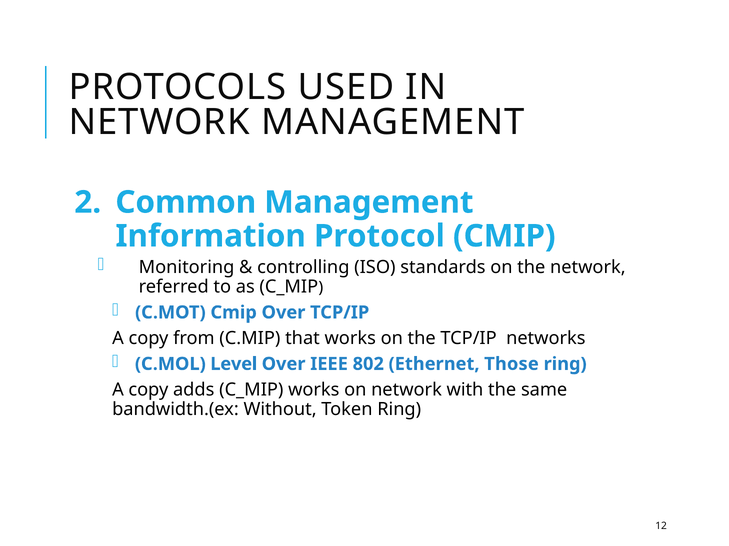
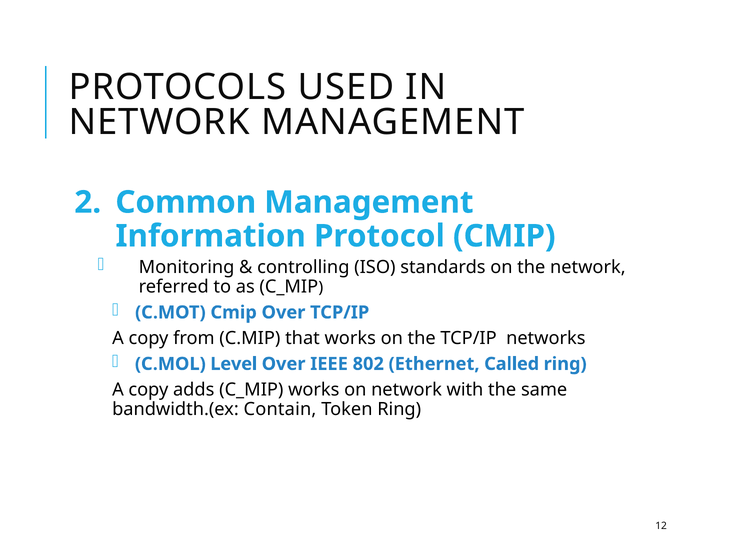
Those: Those -> Called
Without: Without -> Contain
